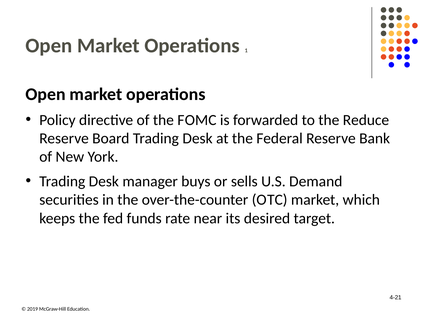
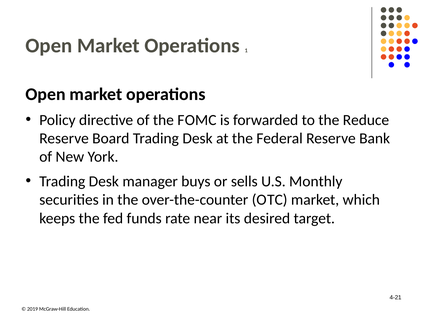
Demand: Demand -> Monthly
